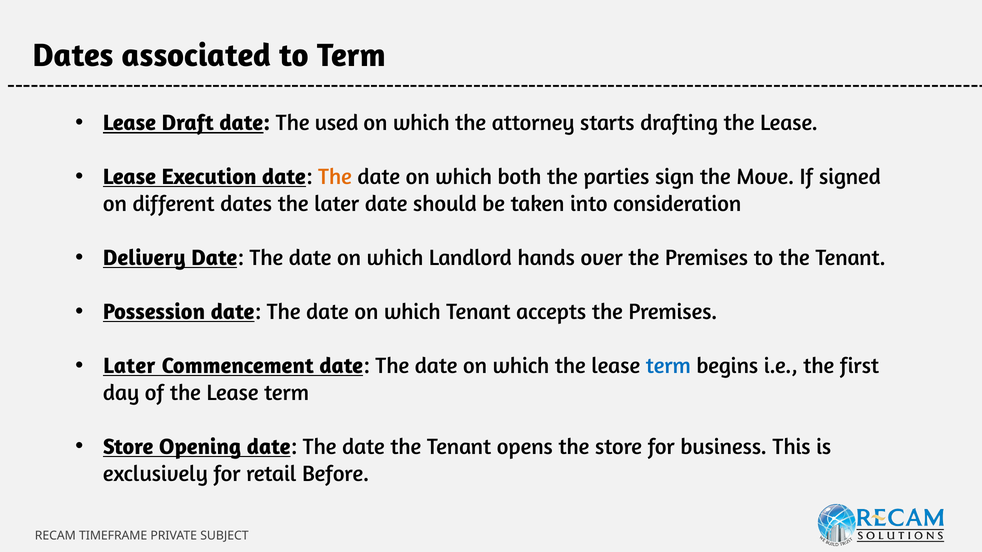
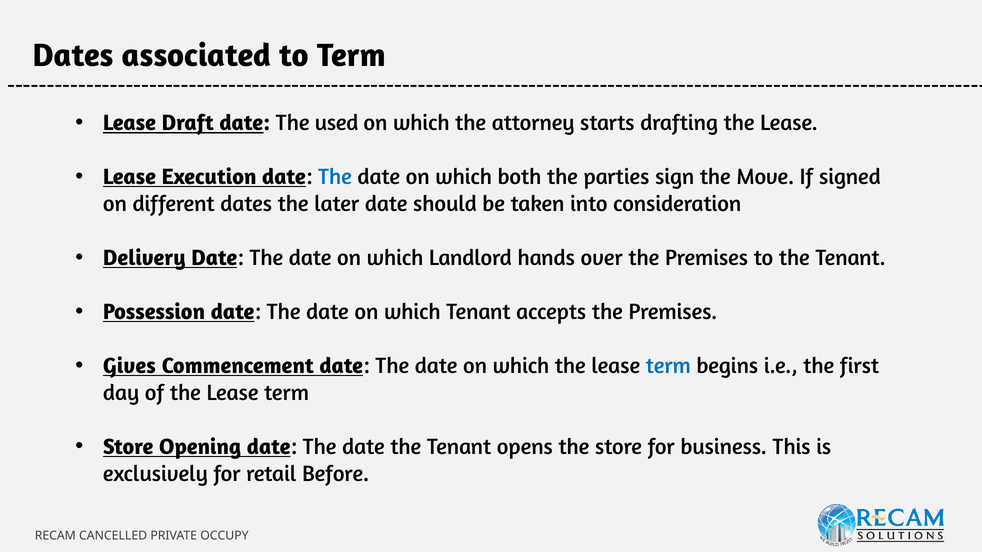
The at (335, 177) colour: orange -> blue
Later at (129, 366): Later -> Gives
TIMEFRAME: TIMEFRAME -> CANCELLED
SUBJECT: SUBJECT -> OCCUPY
